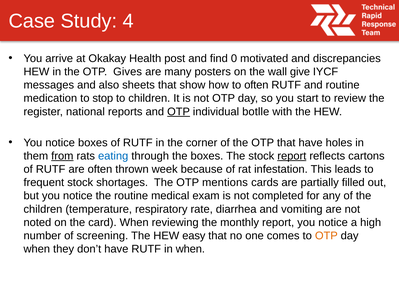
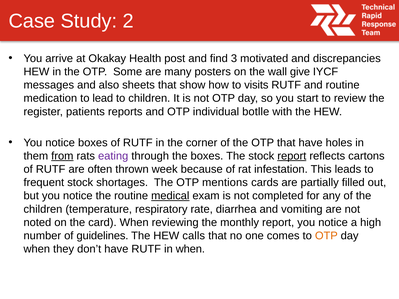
4: 4 -> 2
0: 0 -> 3
Gives: Gives -> Some
to often: often -> visits
stop: stop -> lead
national: national -> patients
OTP at (179, 112) underline: present -> none
eating colour: blue -> purple
medical underline: none -> present
screening: screening -> guidelines
easy: easy -> calls
